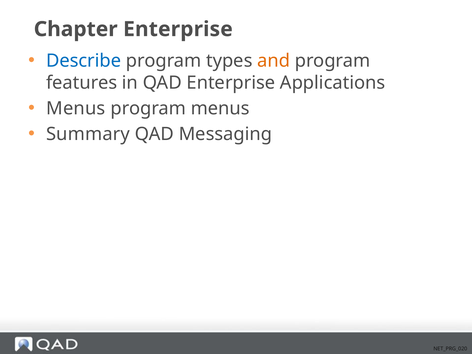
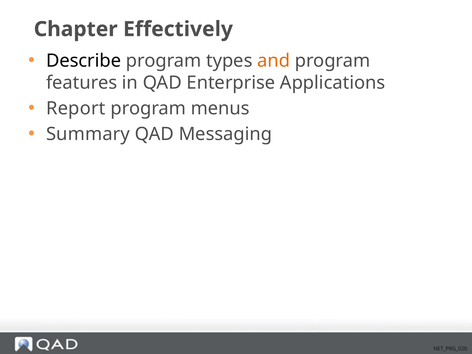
Chapter Enterprise: Enterprise -> Effectively
Describe colour: blue -> black
Menus at (76, 108): Menus -> Report
